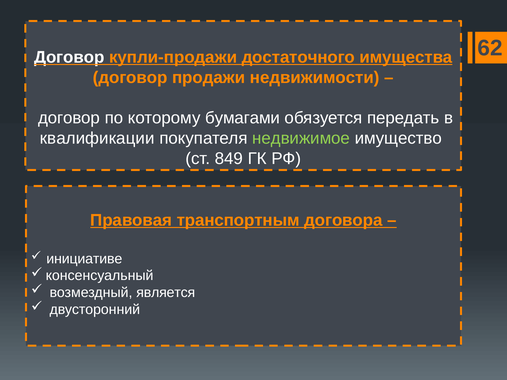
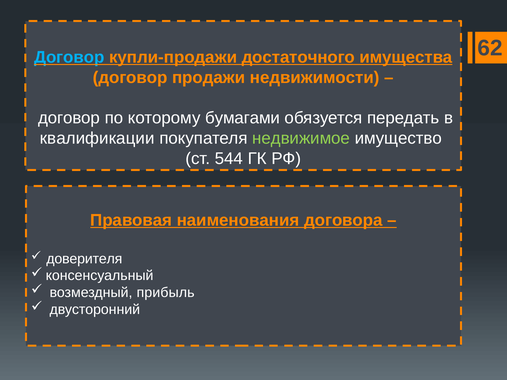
Договор at (69, 57) colour: white -> light blue
849: 849 -> 544
транспортным: транспортным -> наименования
инициативе: инициативе -> доверителя
является: является -> прибыль
